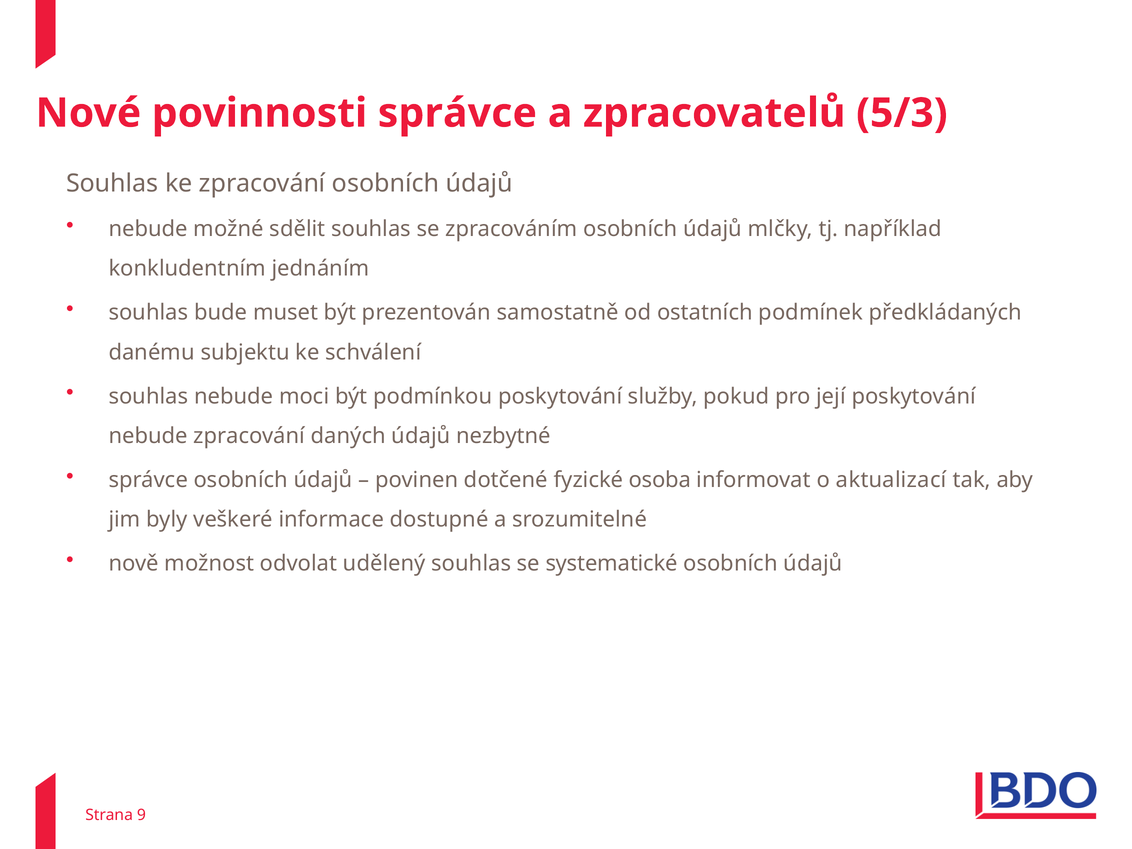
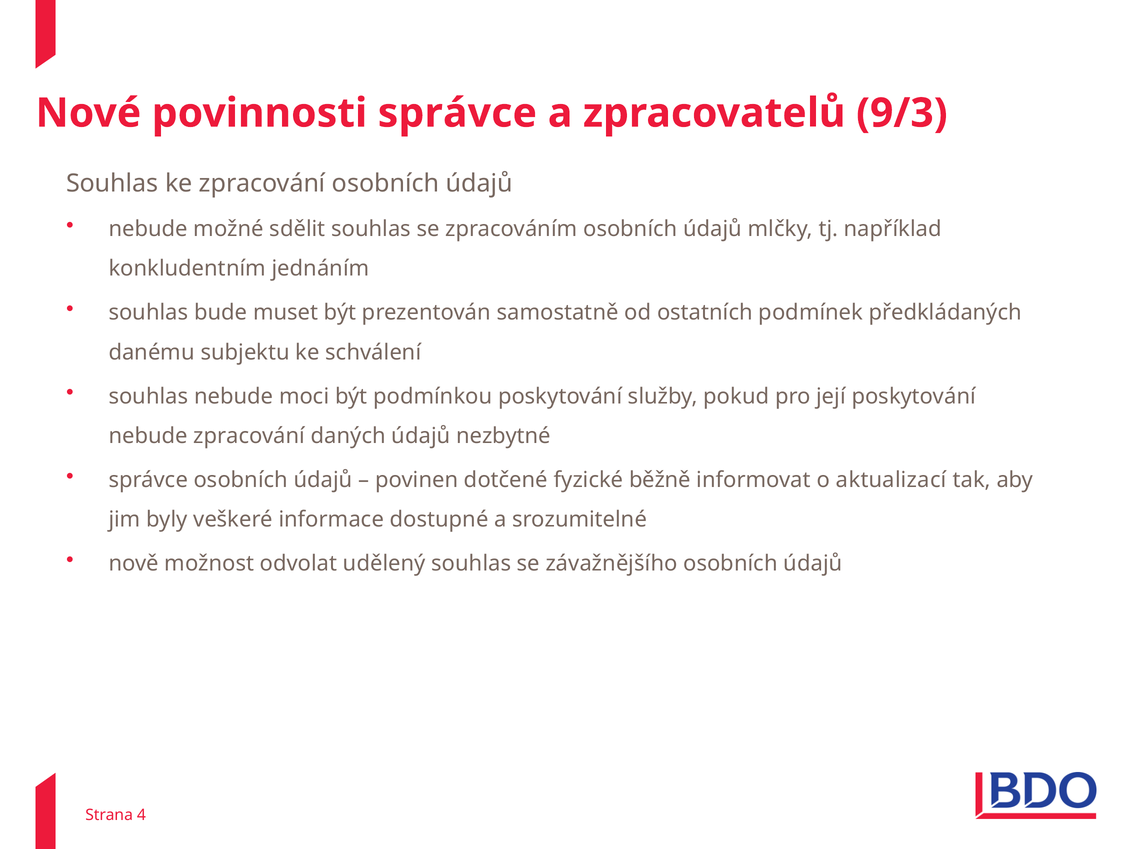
5/3: 5/3 -> 9/3
osoba: osoba -> běžně
systematické: systematické -> závažnějšího
9: 9 -> 4
